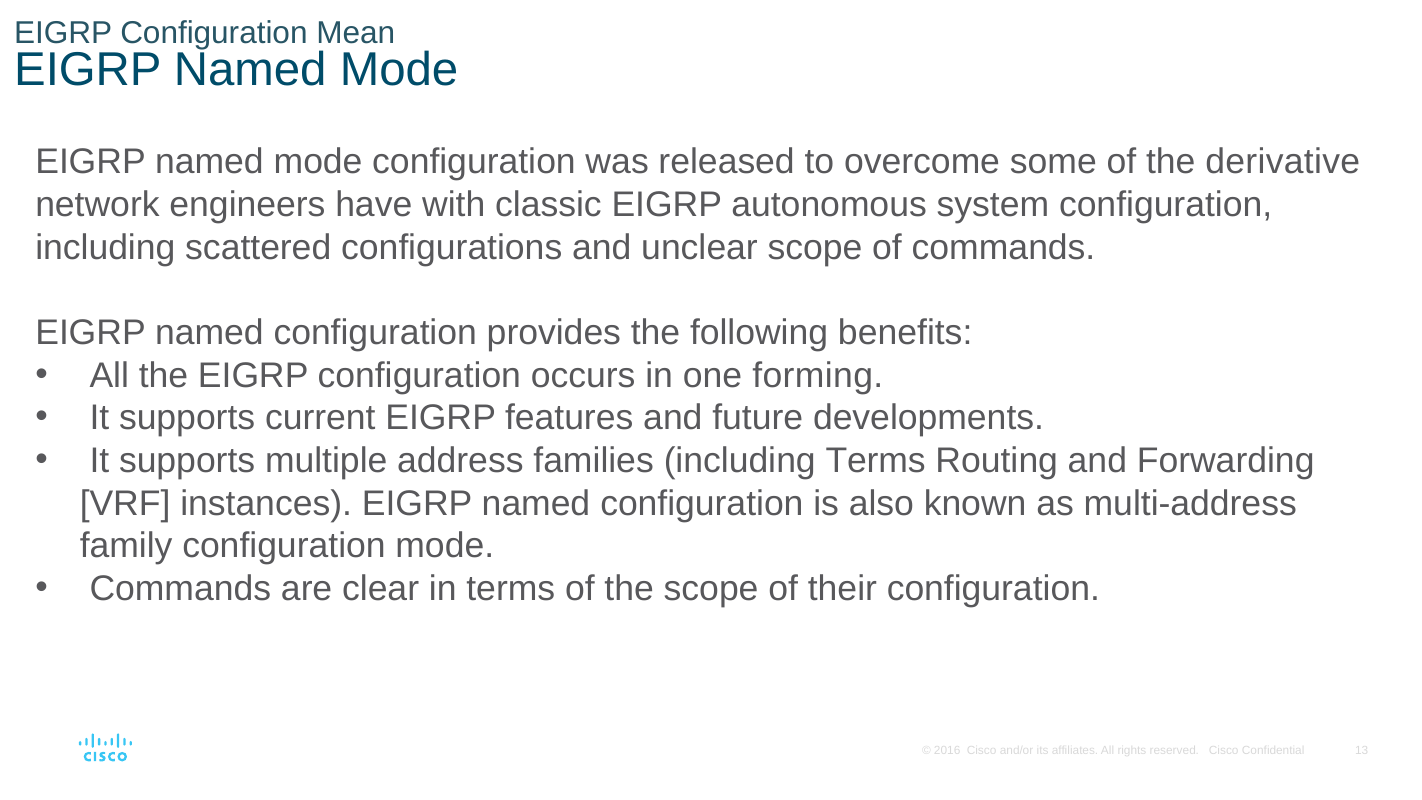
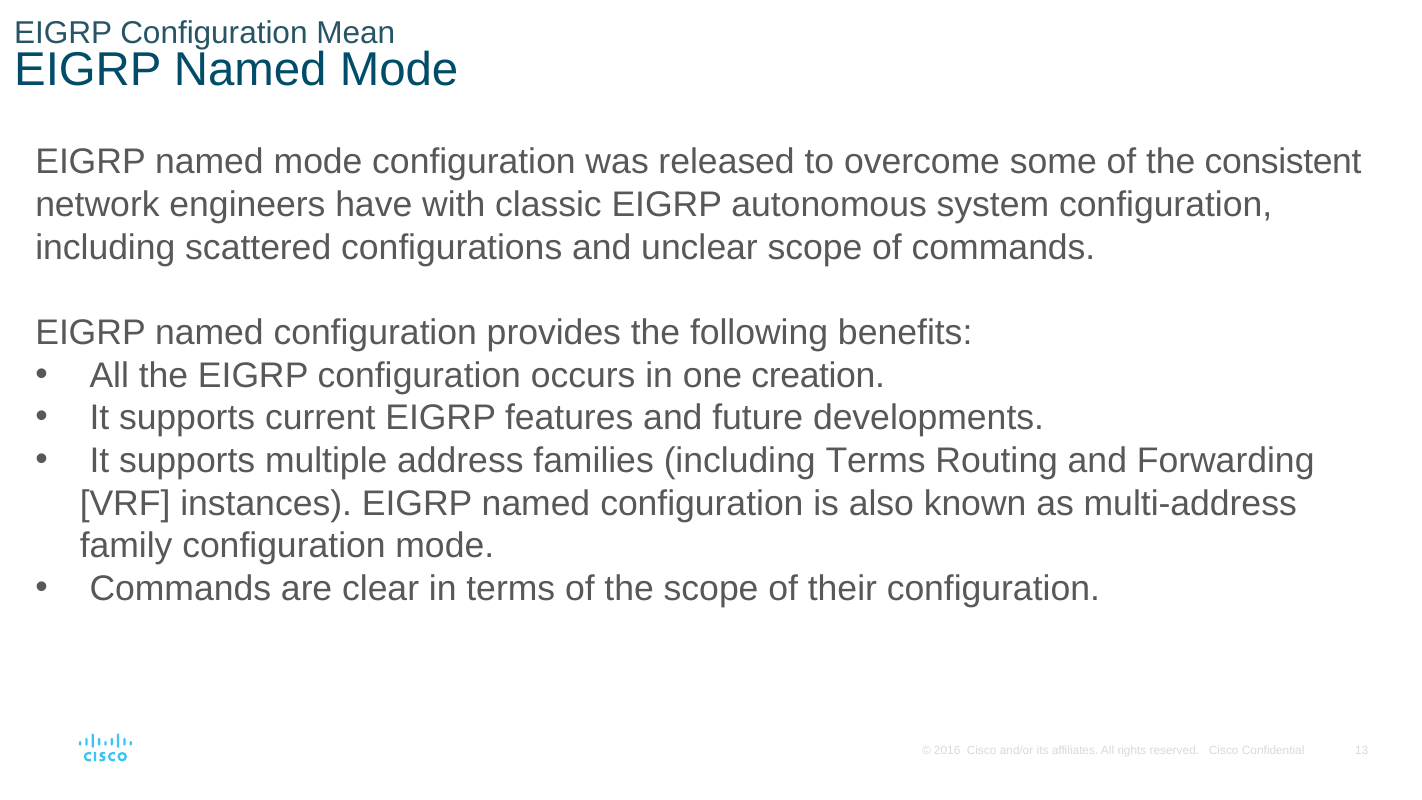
derivative: derivative -> consistent
forming: forming -> creation
